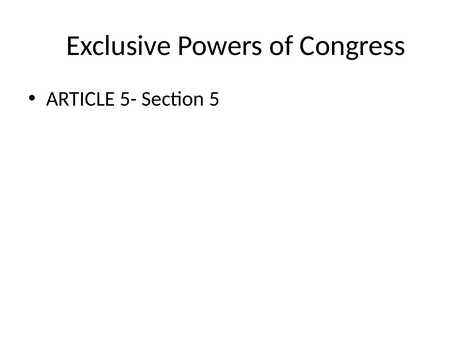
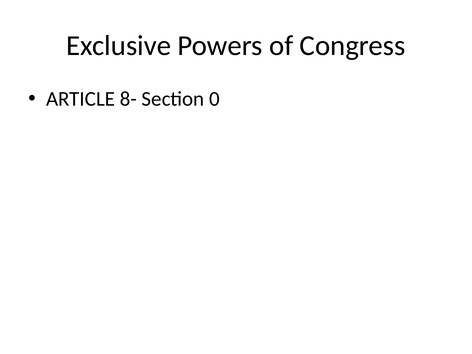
5-: 5- -> 8-
5: 5 -> 0
